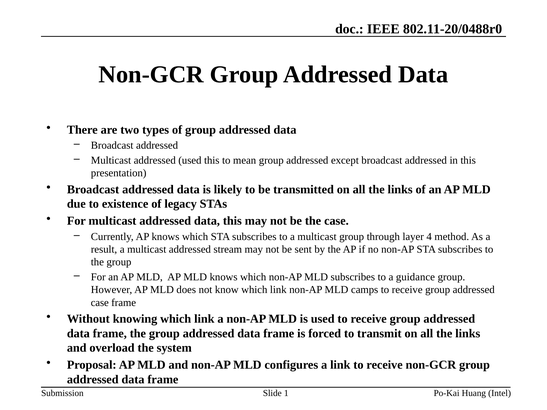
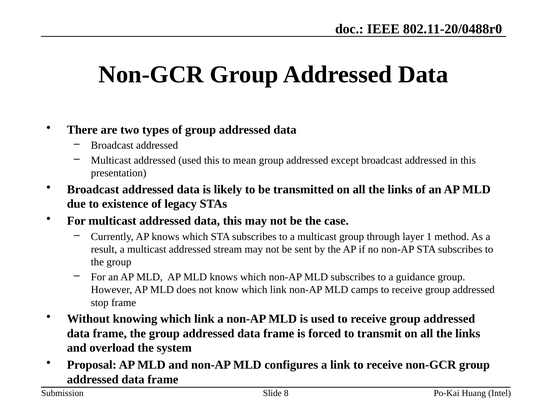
4: 4 -> 1
case at (100, 303): case -> stop
1: 1 -> 8
